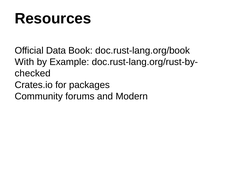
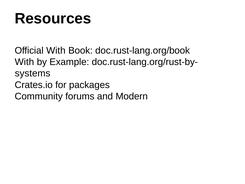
Official Data: Data -> With
checked: checked -> systems
